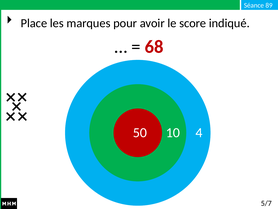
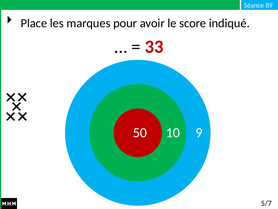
68: 68 -> 33
4: 4 -> 9
